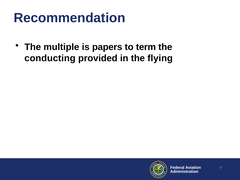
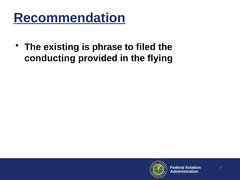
Recommendation underline: none -> present
multiple: multiple -> existing
papers: papers -> phrase
term: term -> filed
